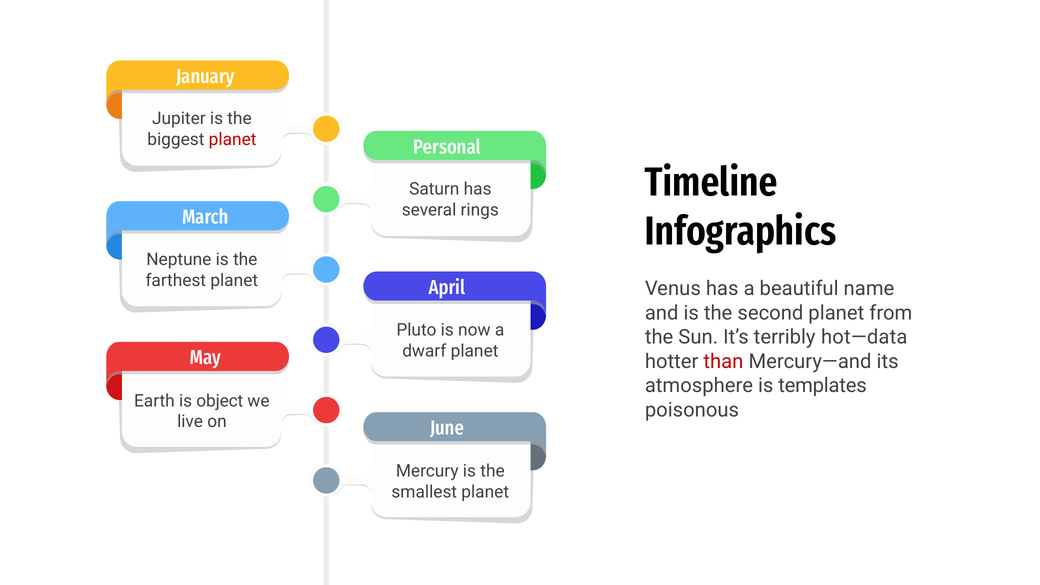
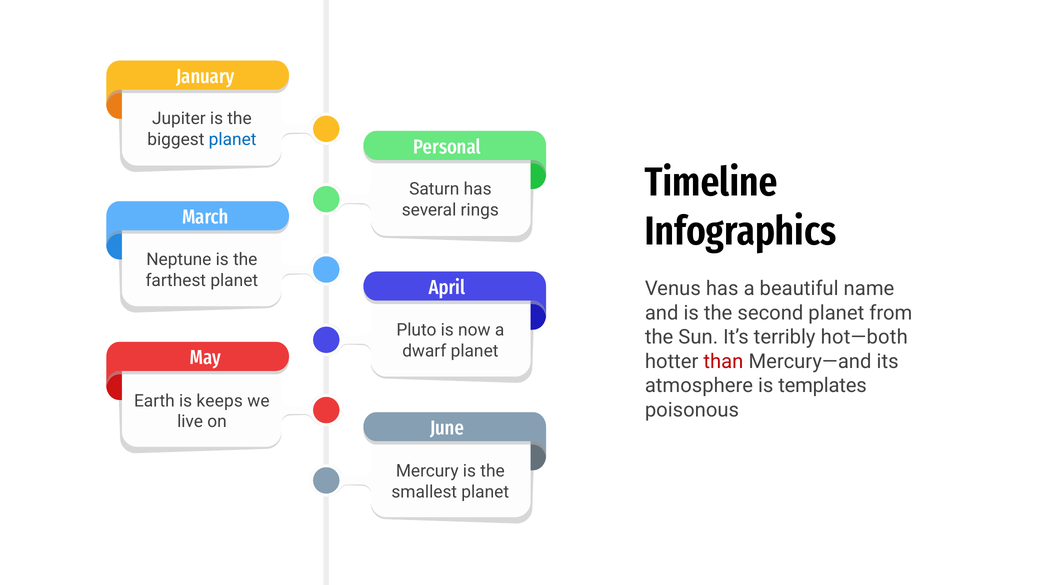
planet at (233, 139) colour: red -> blue
hot—data: hot—data -> hot—both
object: object -> keeps
